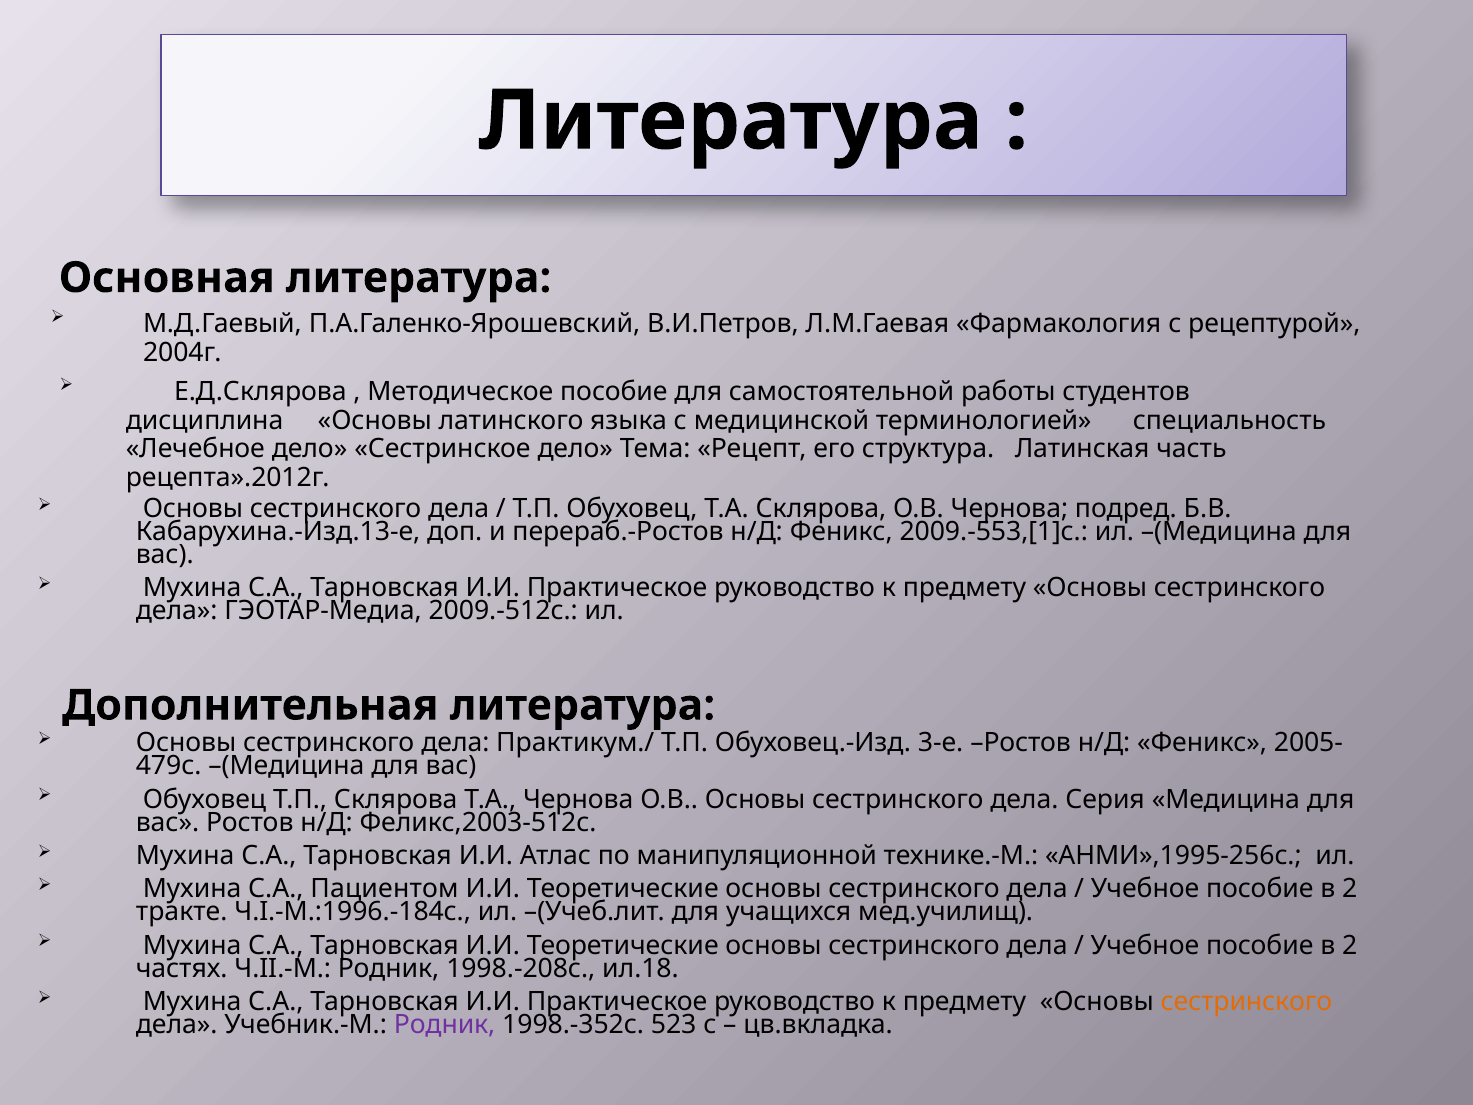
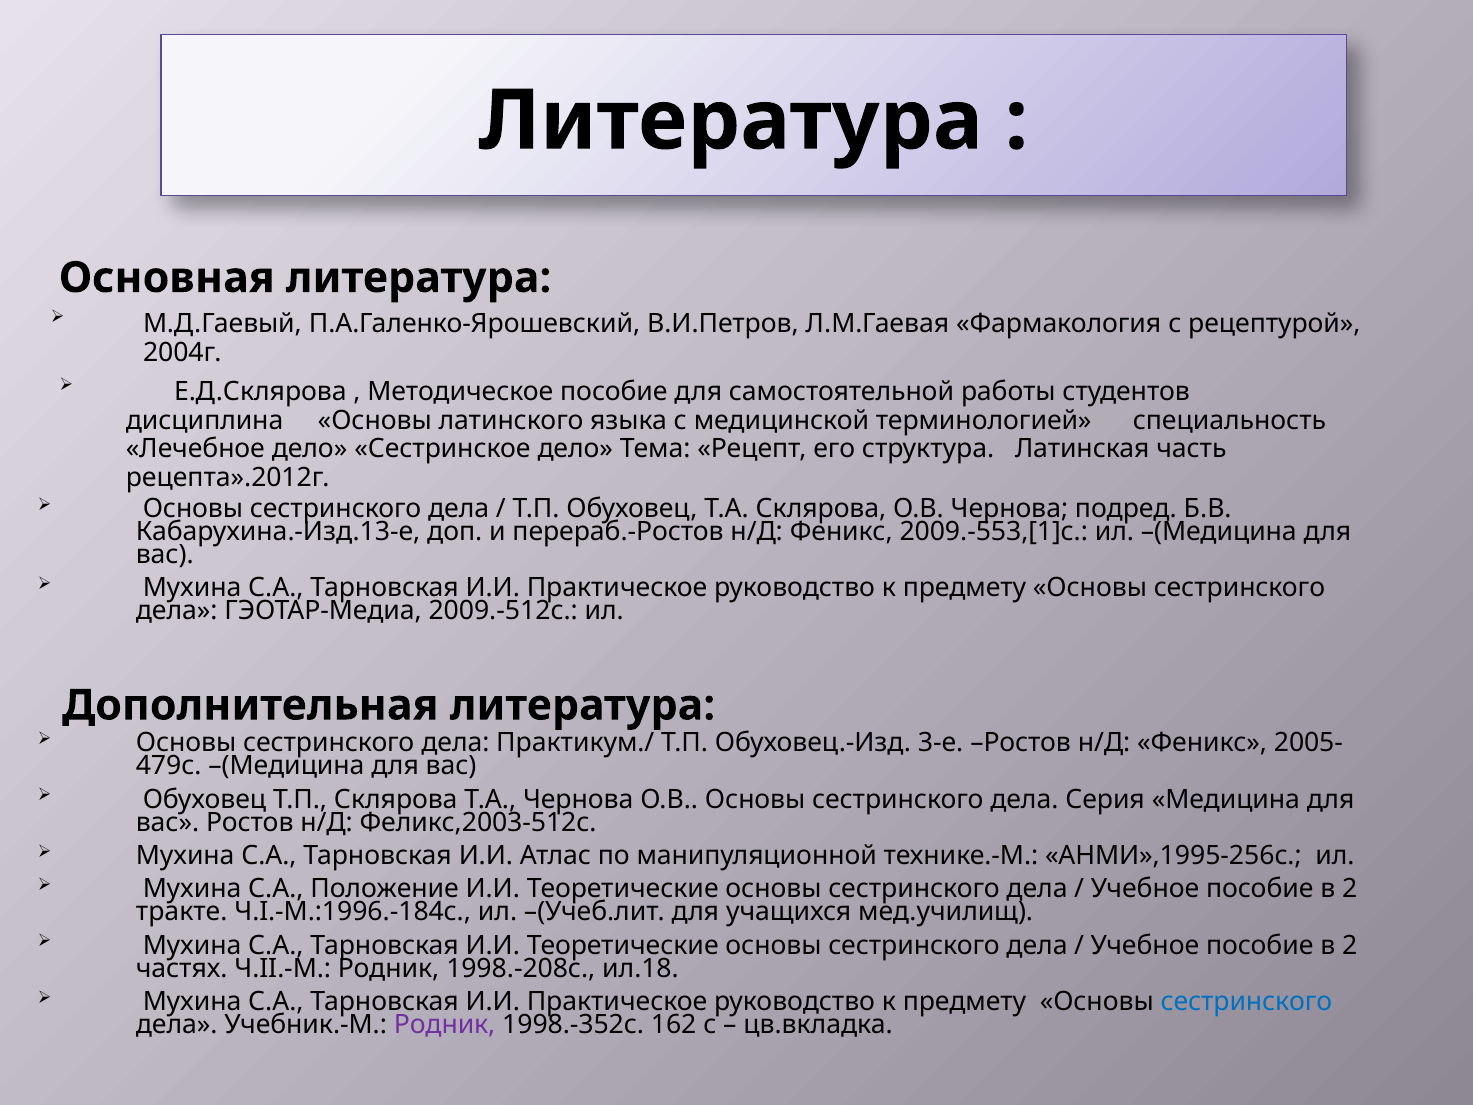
Пациентом: Пациентом -> Положение
сестринского at (1246, 1002) colour: orange -> blue
523: 523 -> 162
